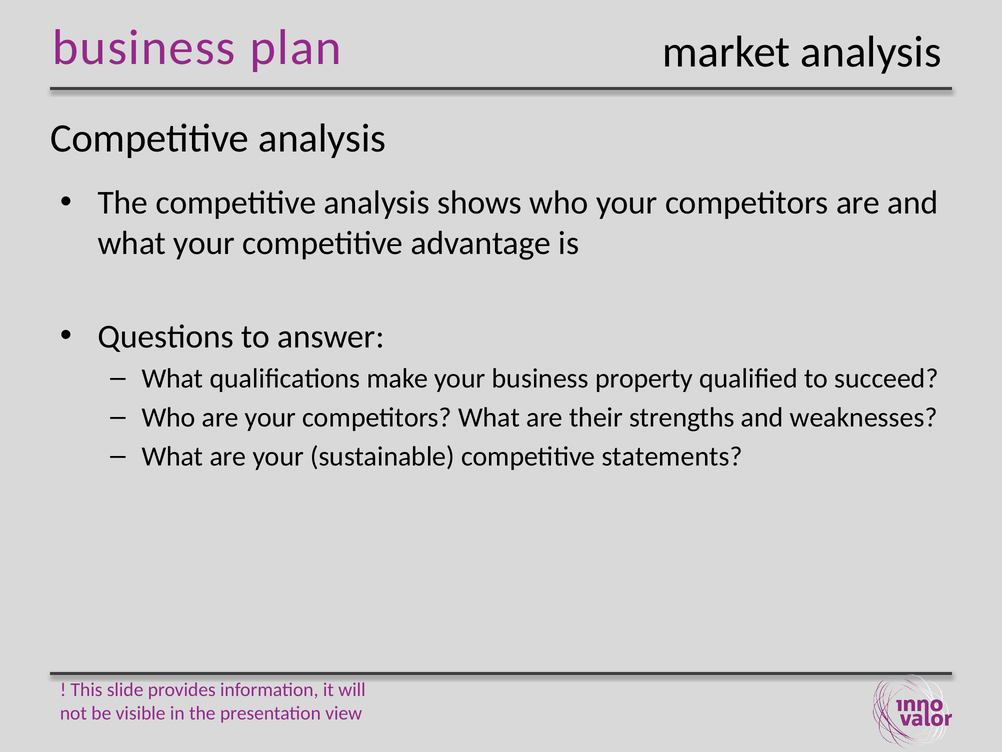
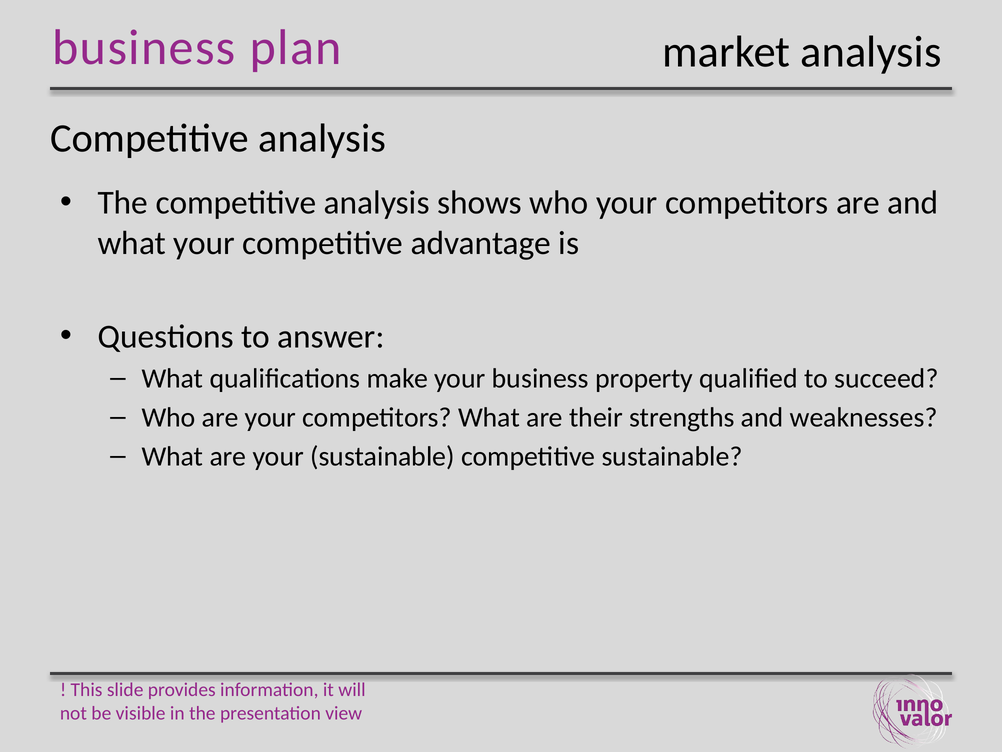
competitive statements: statements -> sustainable
